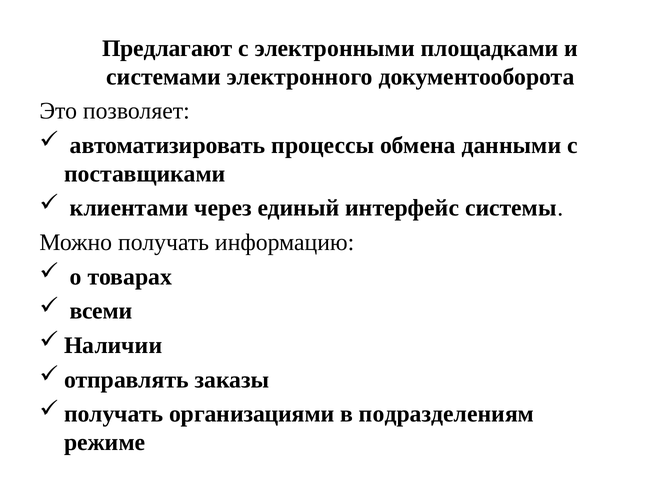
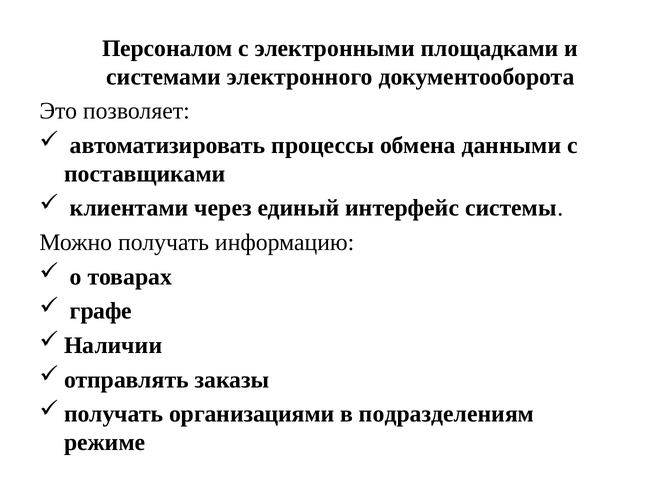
Предлагают: Предлагают -> Персоналом
всеми: всеми -> графе
